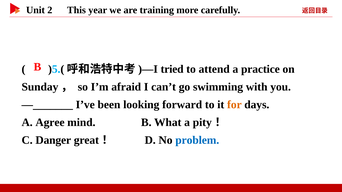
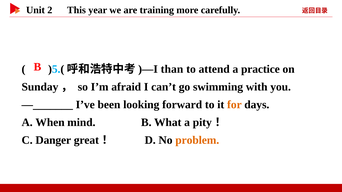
tried: tried -> than
Agree: Agree -> When
problem colour: blue -> orange
